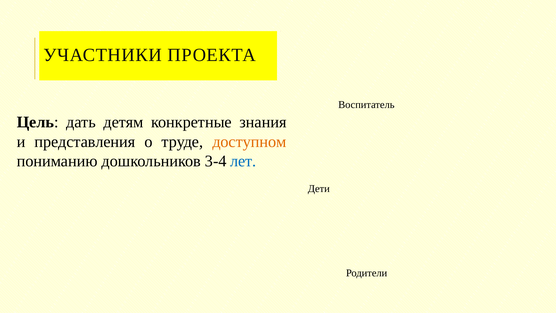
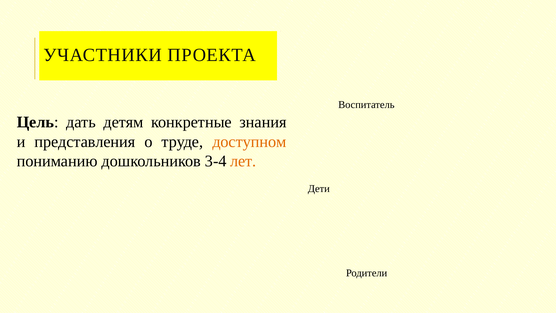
лет colour: blue -> orange
